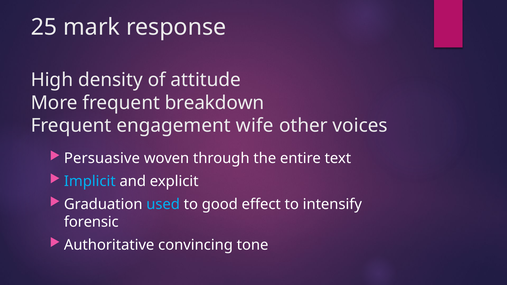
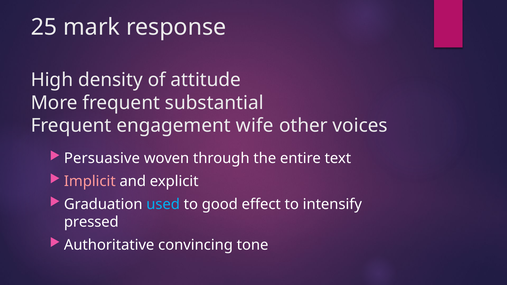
breakdown: breakdown -> substantial
Implicit colour: light blue -> pink
forensic: forensic -> pressed
